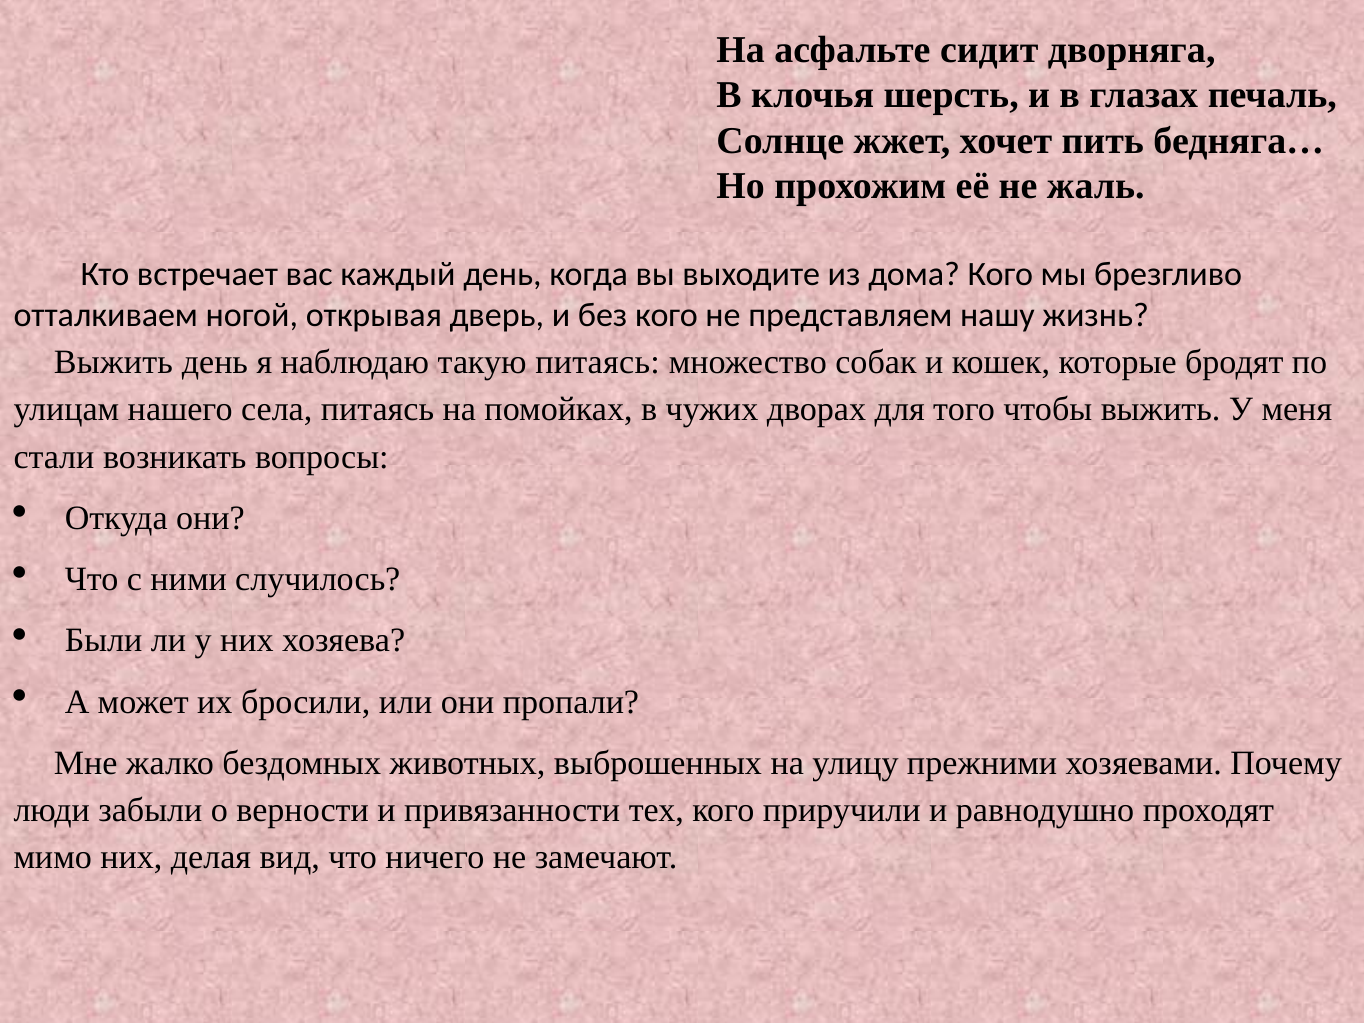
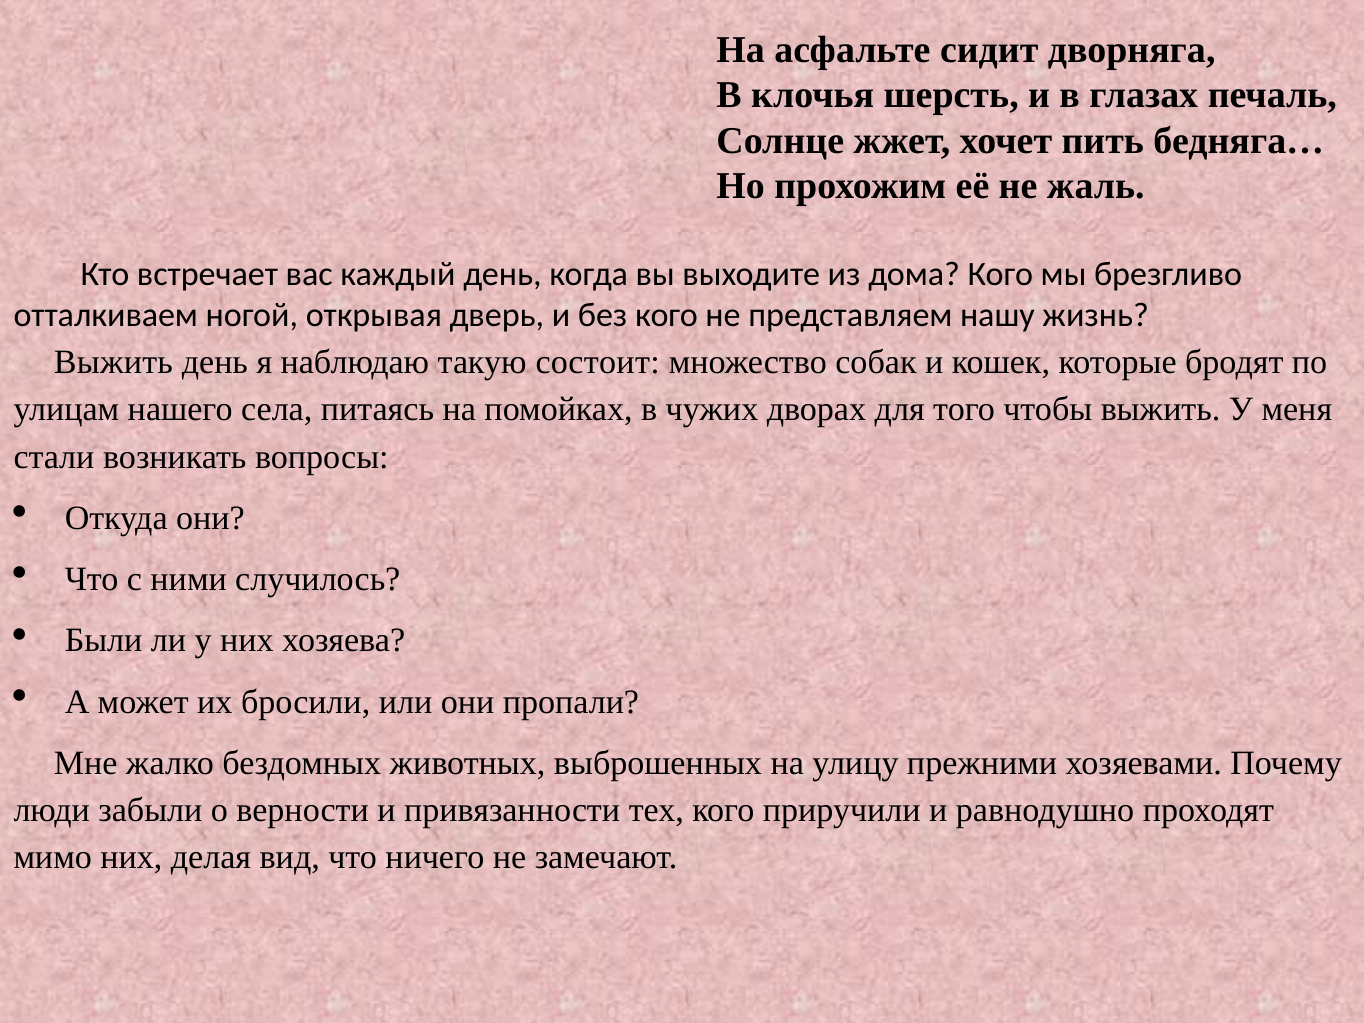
такую питаясь: питаясь -> состоит
